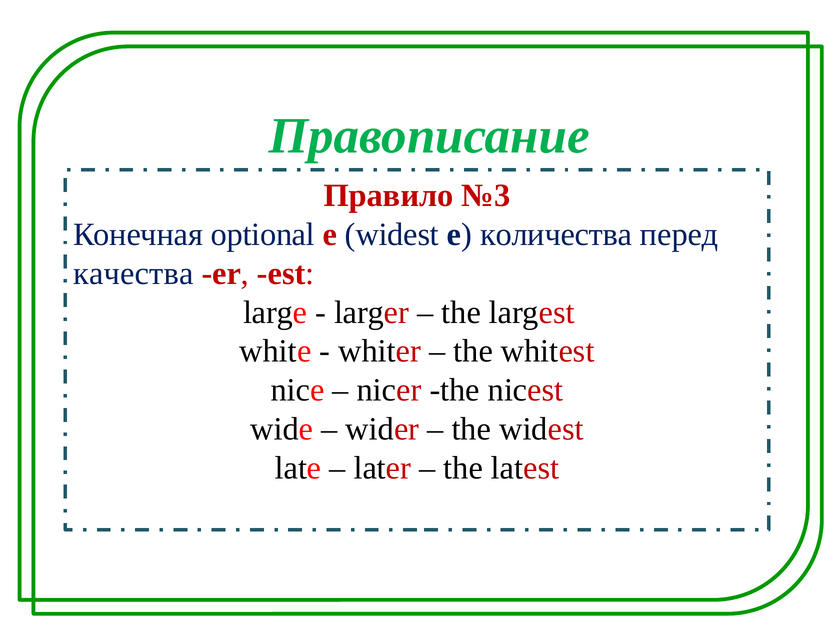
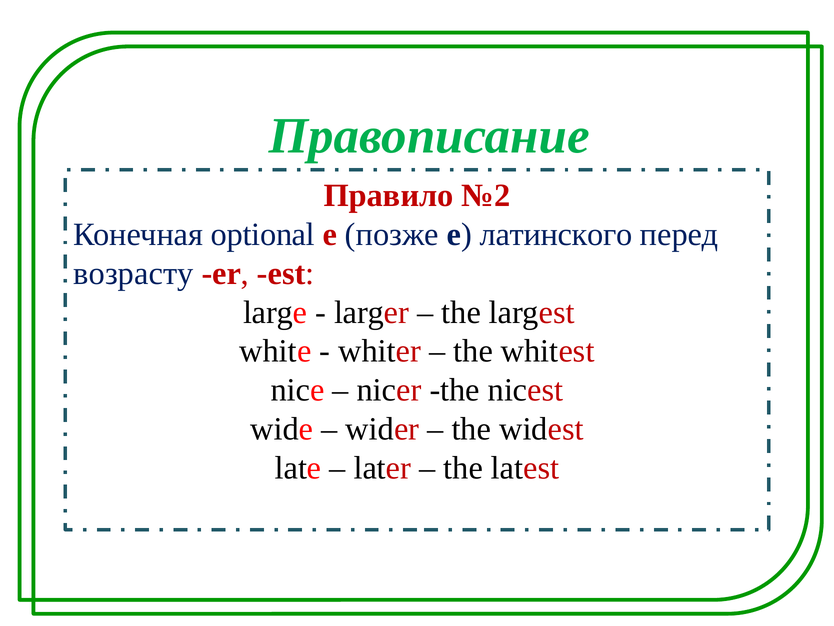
№3: №3 -> №2
е widest: widest -> позже
количества: количества -> латинского
качества: качества -> возрасту
